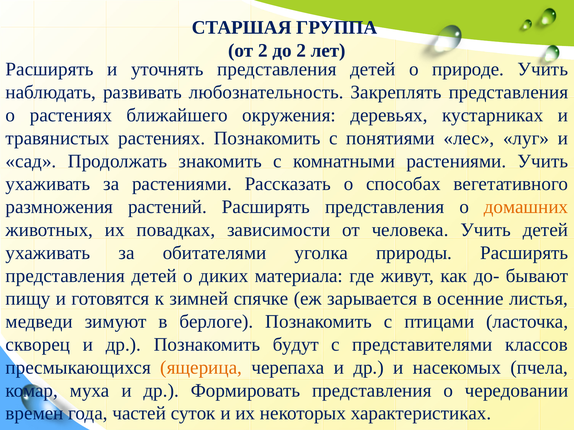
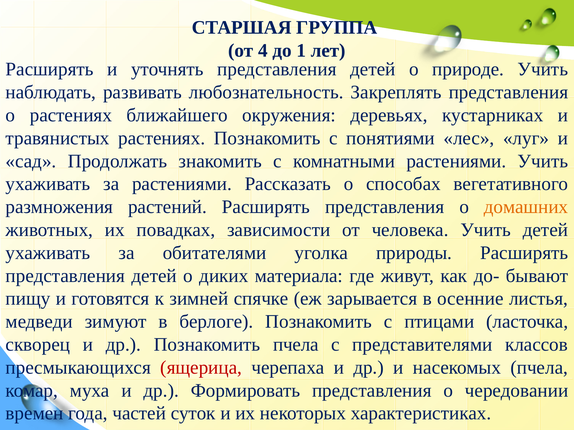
от 2: 2 -> 4
до 2: 2 -> 1
Познакомить будут: будут -> пчела
ящерица colour: orange -> red
